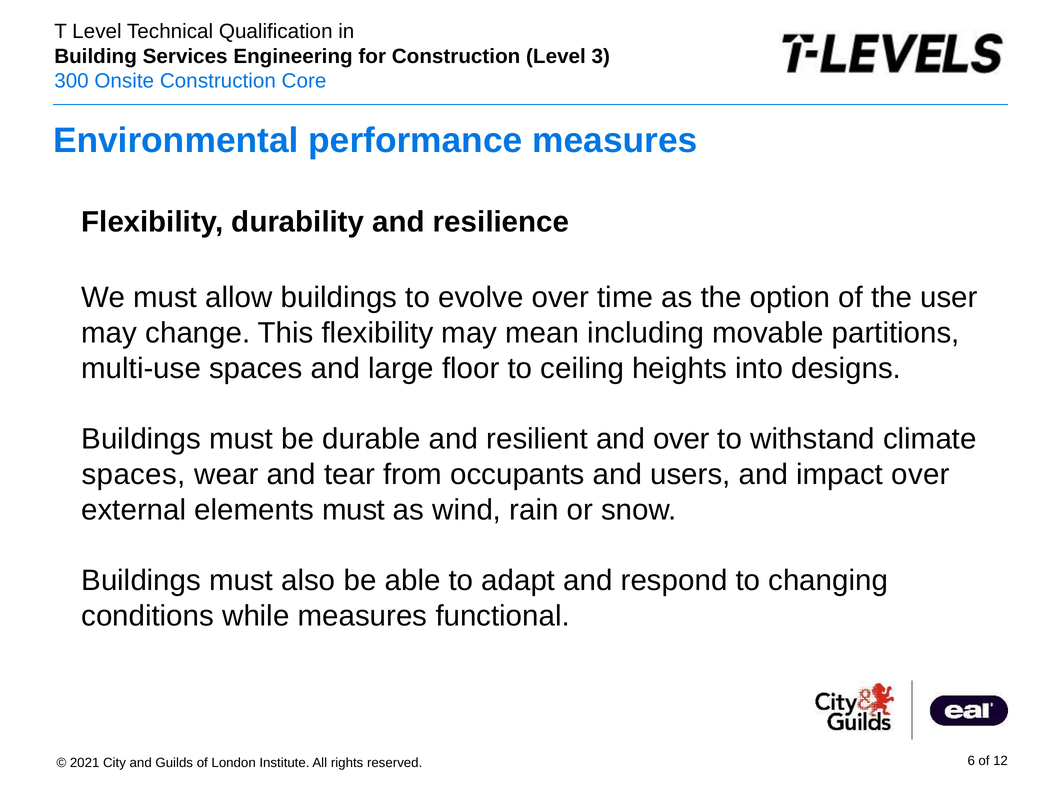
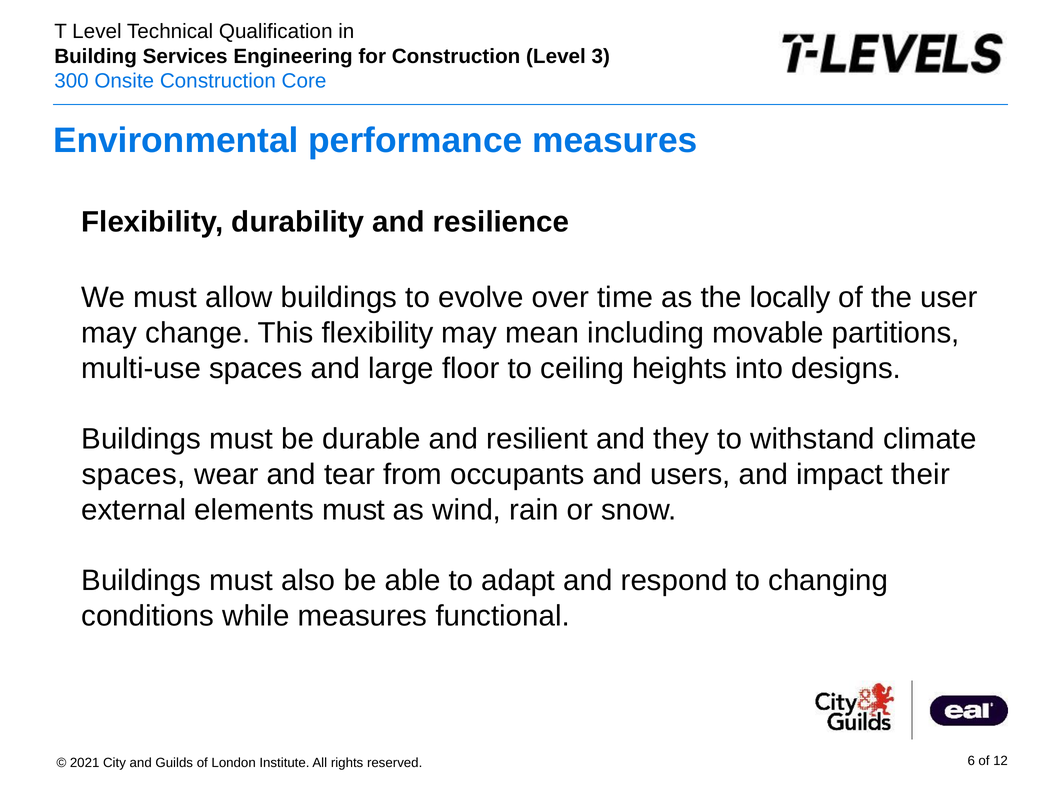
option: option -> locally
and over: over -> they
impact over: over -> their
